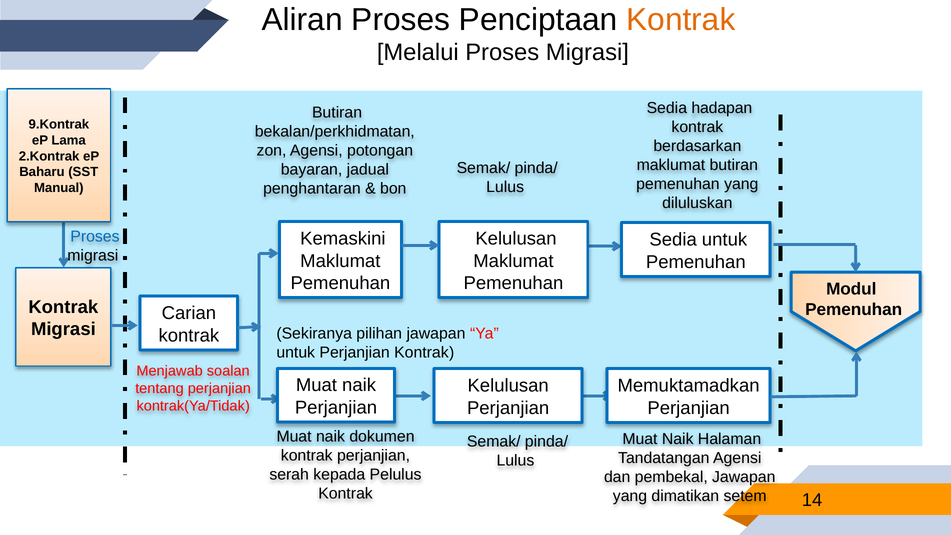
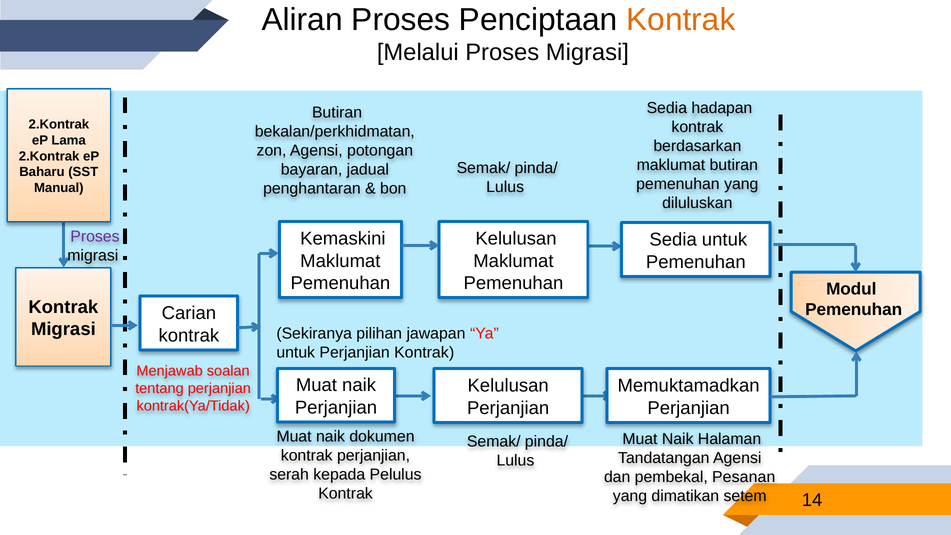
9.Kontrak at (59, 124): 9.Kontrak -> 2.Kontrak
Proses at (95, 236) colour: blue -> purple
pembekal Jawapan: Jawapan -> Pesanan
